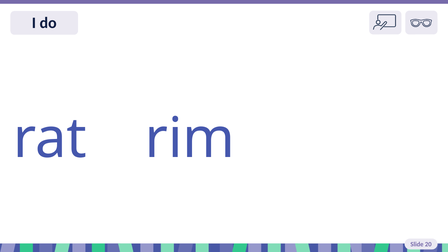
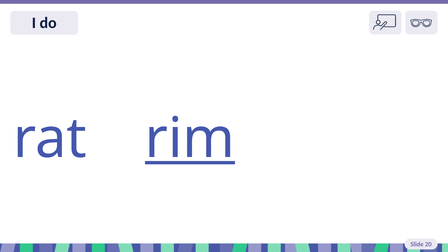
rim underline: none -> present
